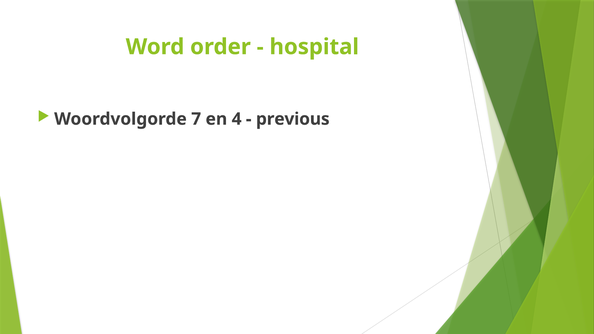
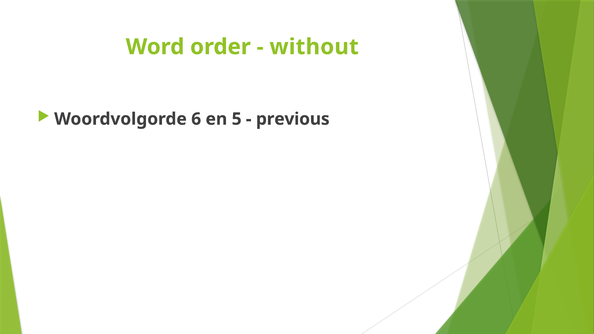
hospital: hospital -> without
7: 7 -> 6
4: 4 -> 5
